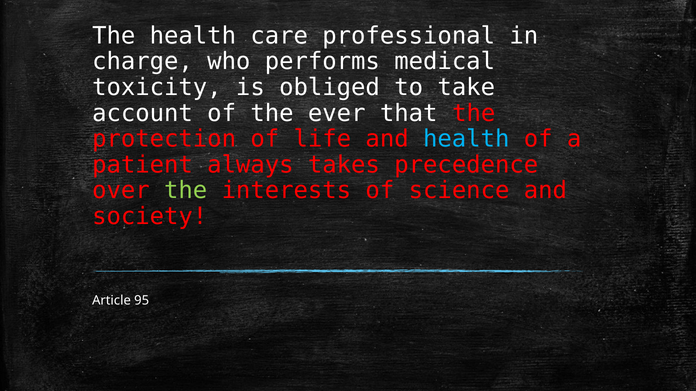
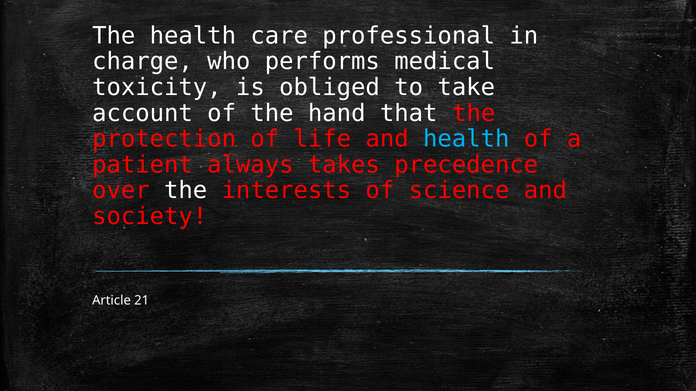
ever: ever -> hand
the at (186, 191) colour: light green -> white
95: 95 -> 21
